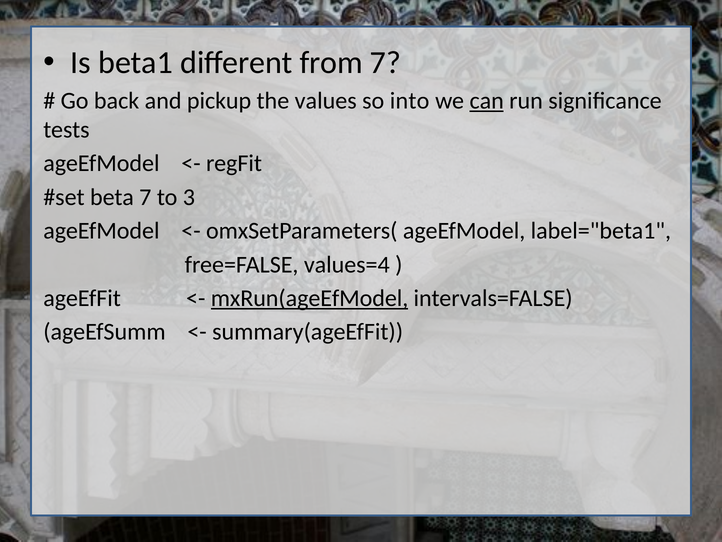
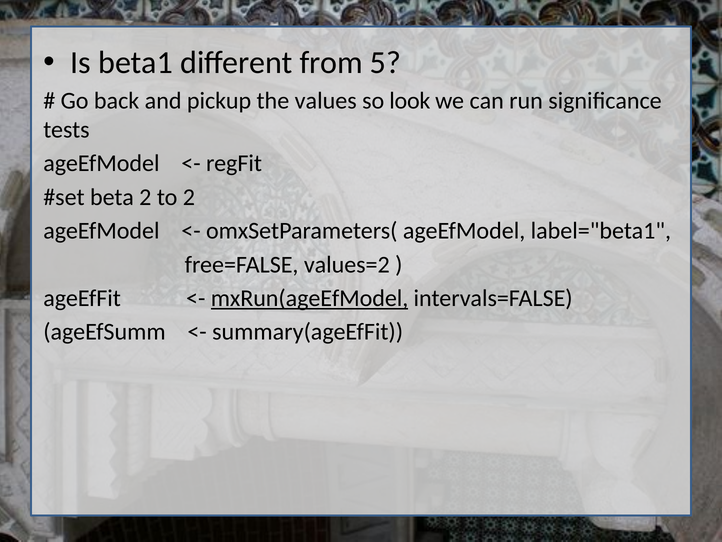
from 7: 7 -> 5
into: into -> look
can underline: present -> none
beta 7: 7 -> 2
to 3: 3 -> 2
values=4: values=4 -> values=2
